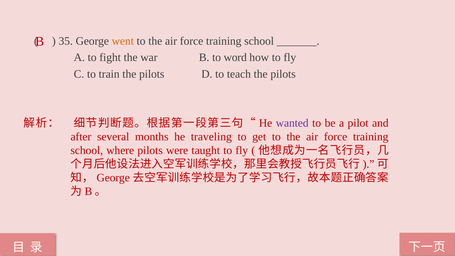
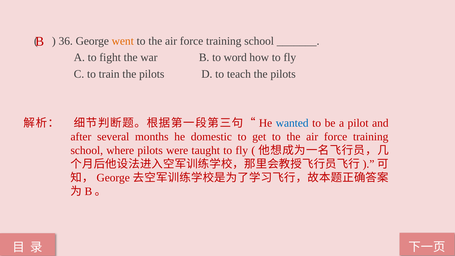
35: 35 -> 36
wanted colour: purple -> blue
traveling: traveling -> domestic
